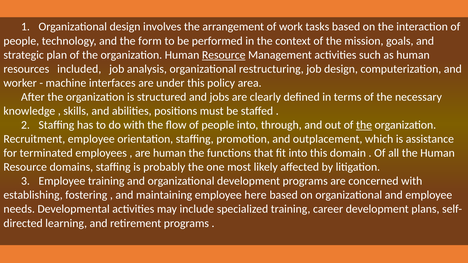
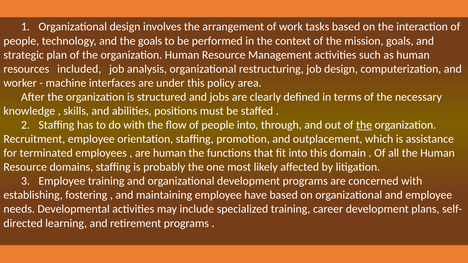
the form: form -> goals
Resource at (224, 55) underline: present -> none
here: here -> have
